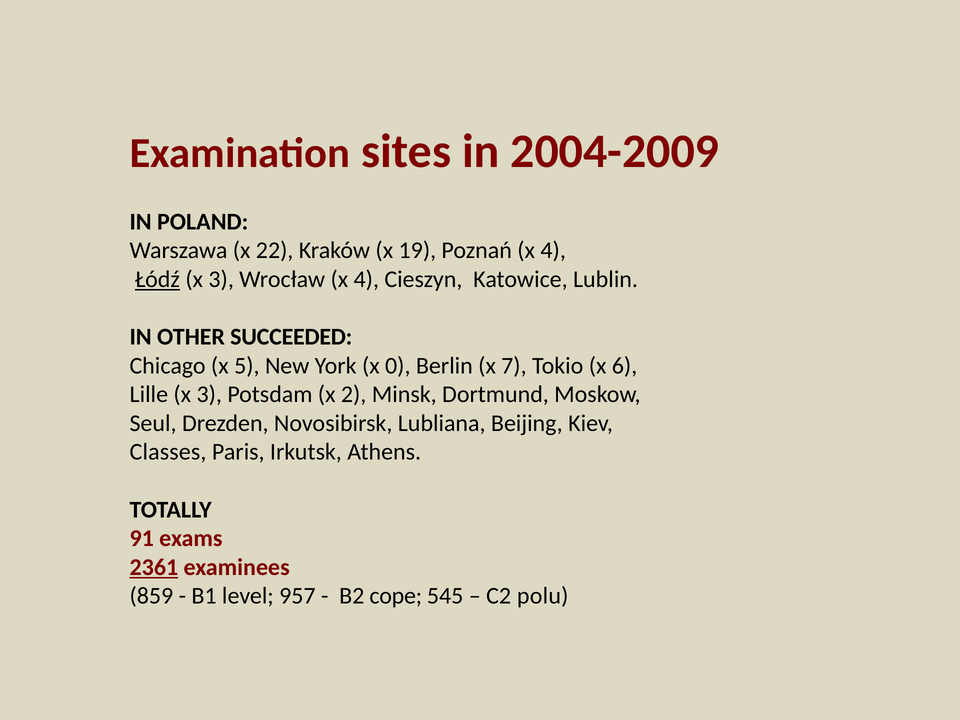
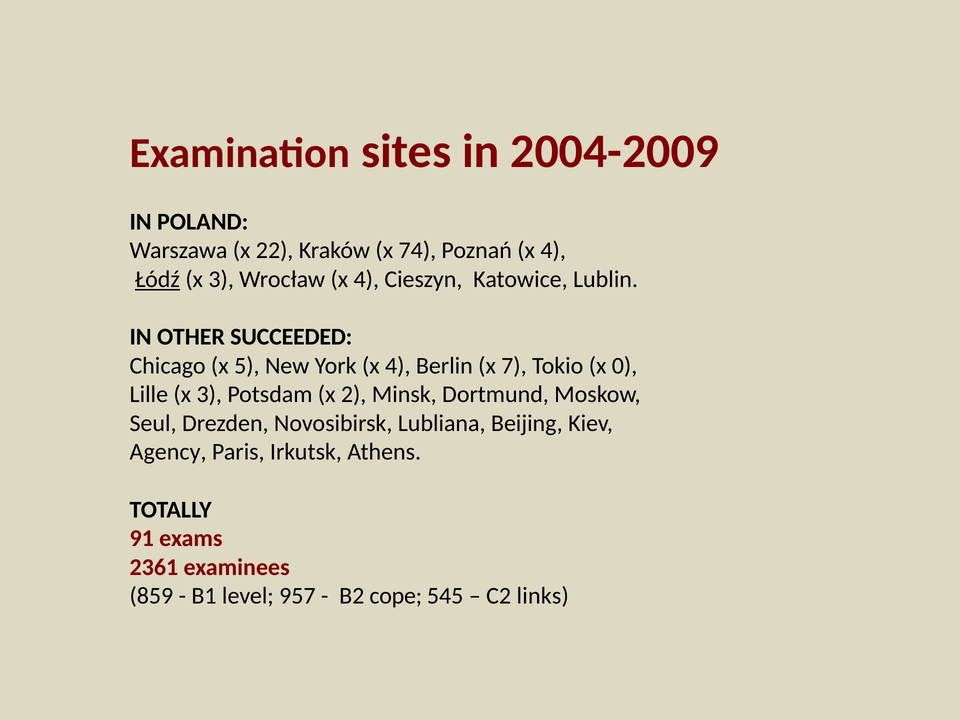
19: 19 -> 74
York x 0: 0 -> 4
6: 6 -> 0
Classes: Classes -> Agency
2361 underline: present -> none
polu: polu -> links
